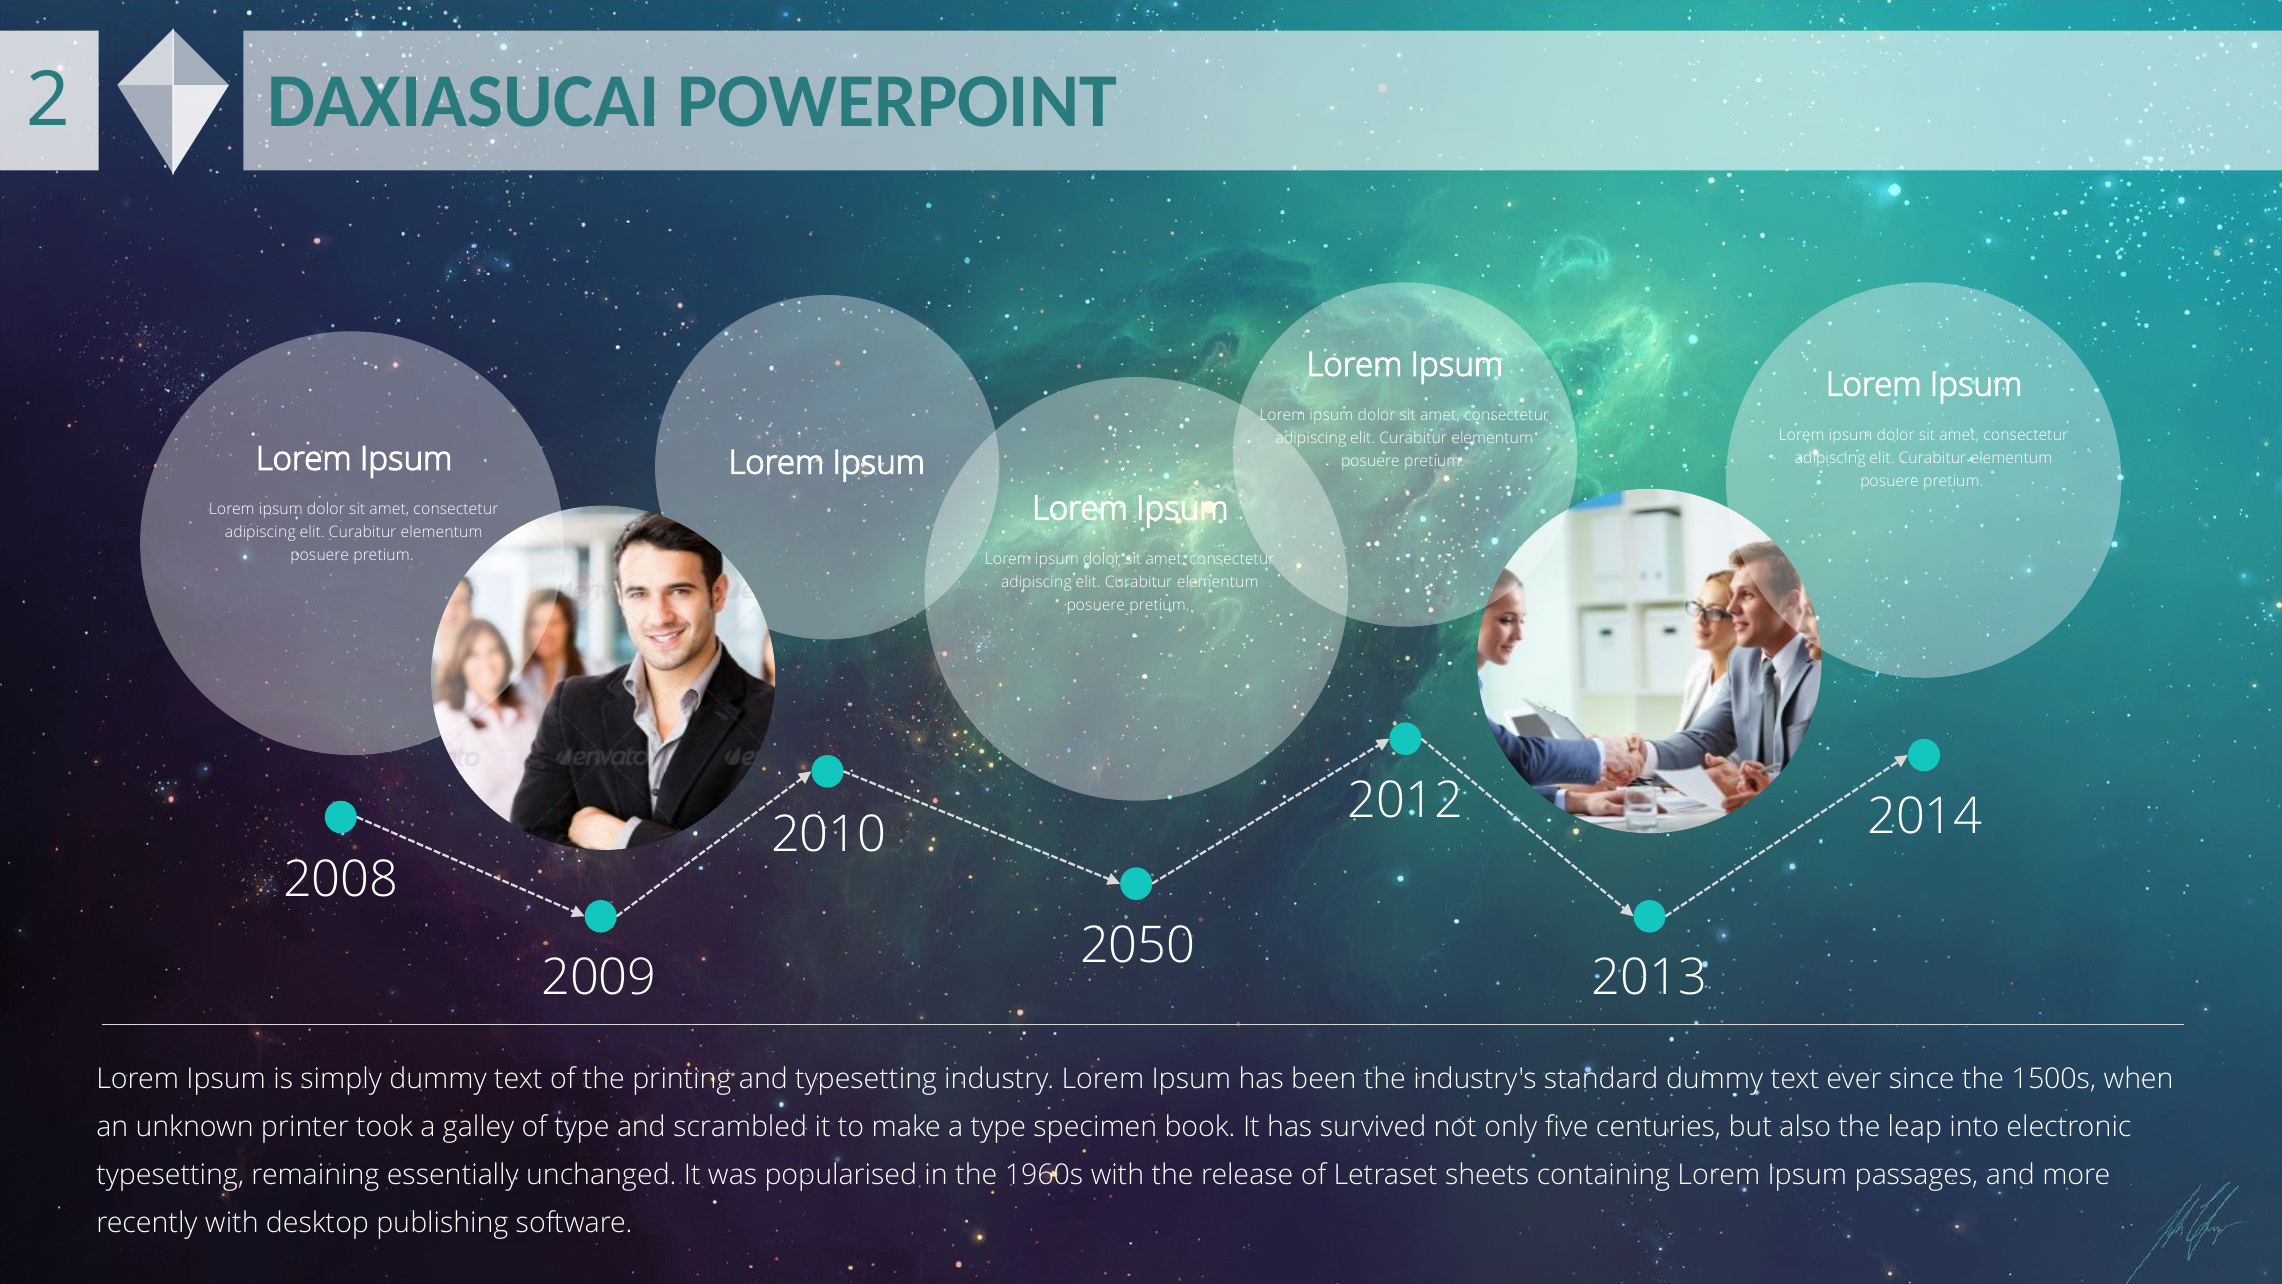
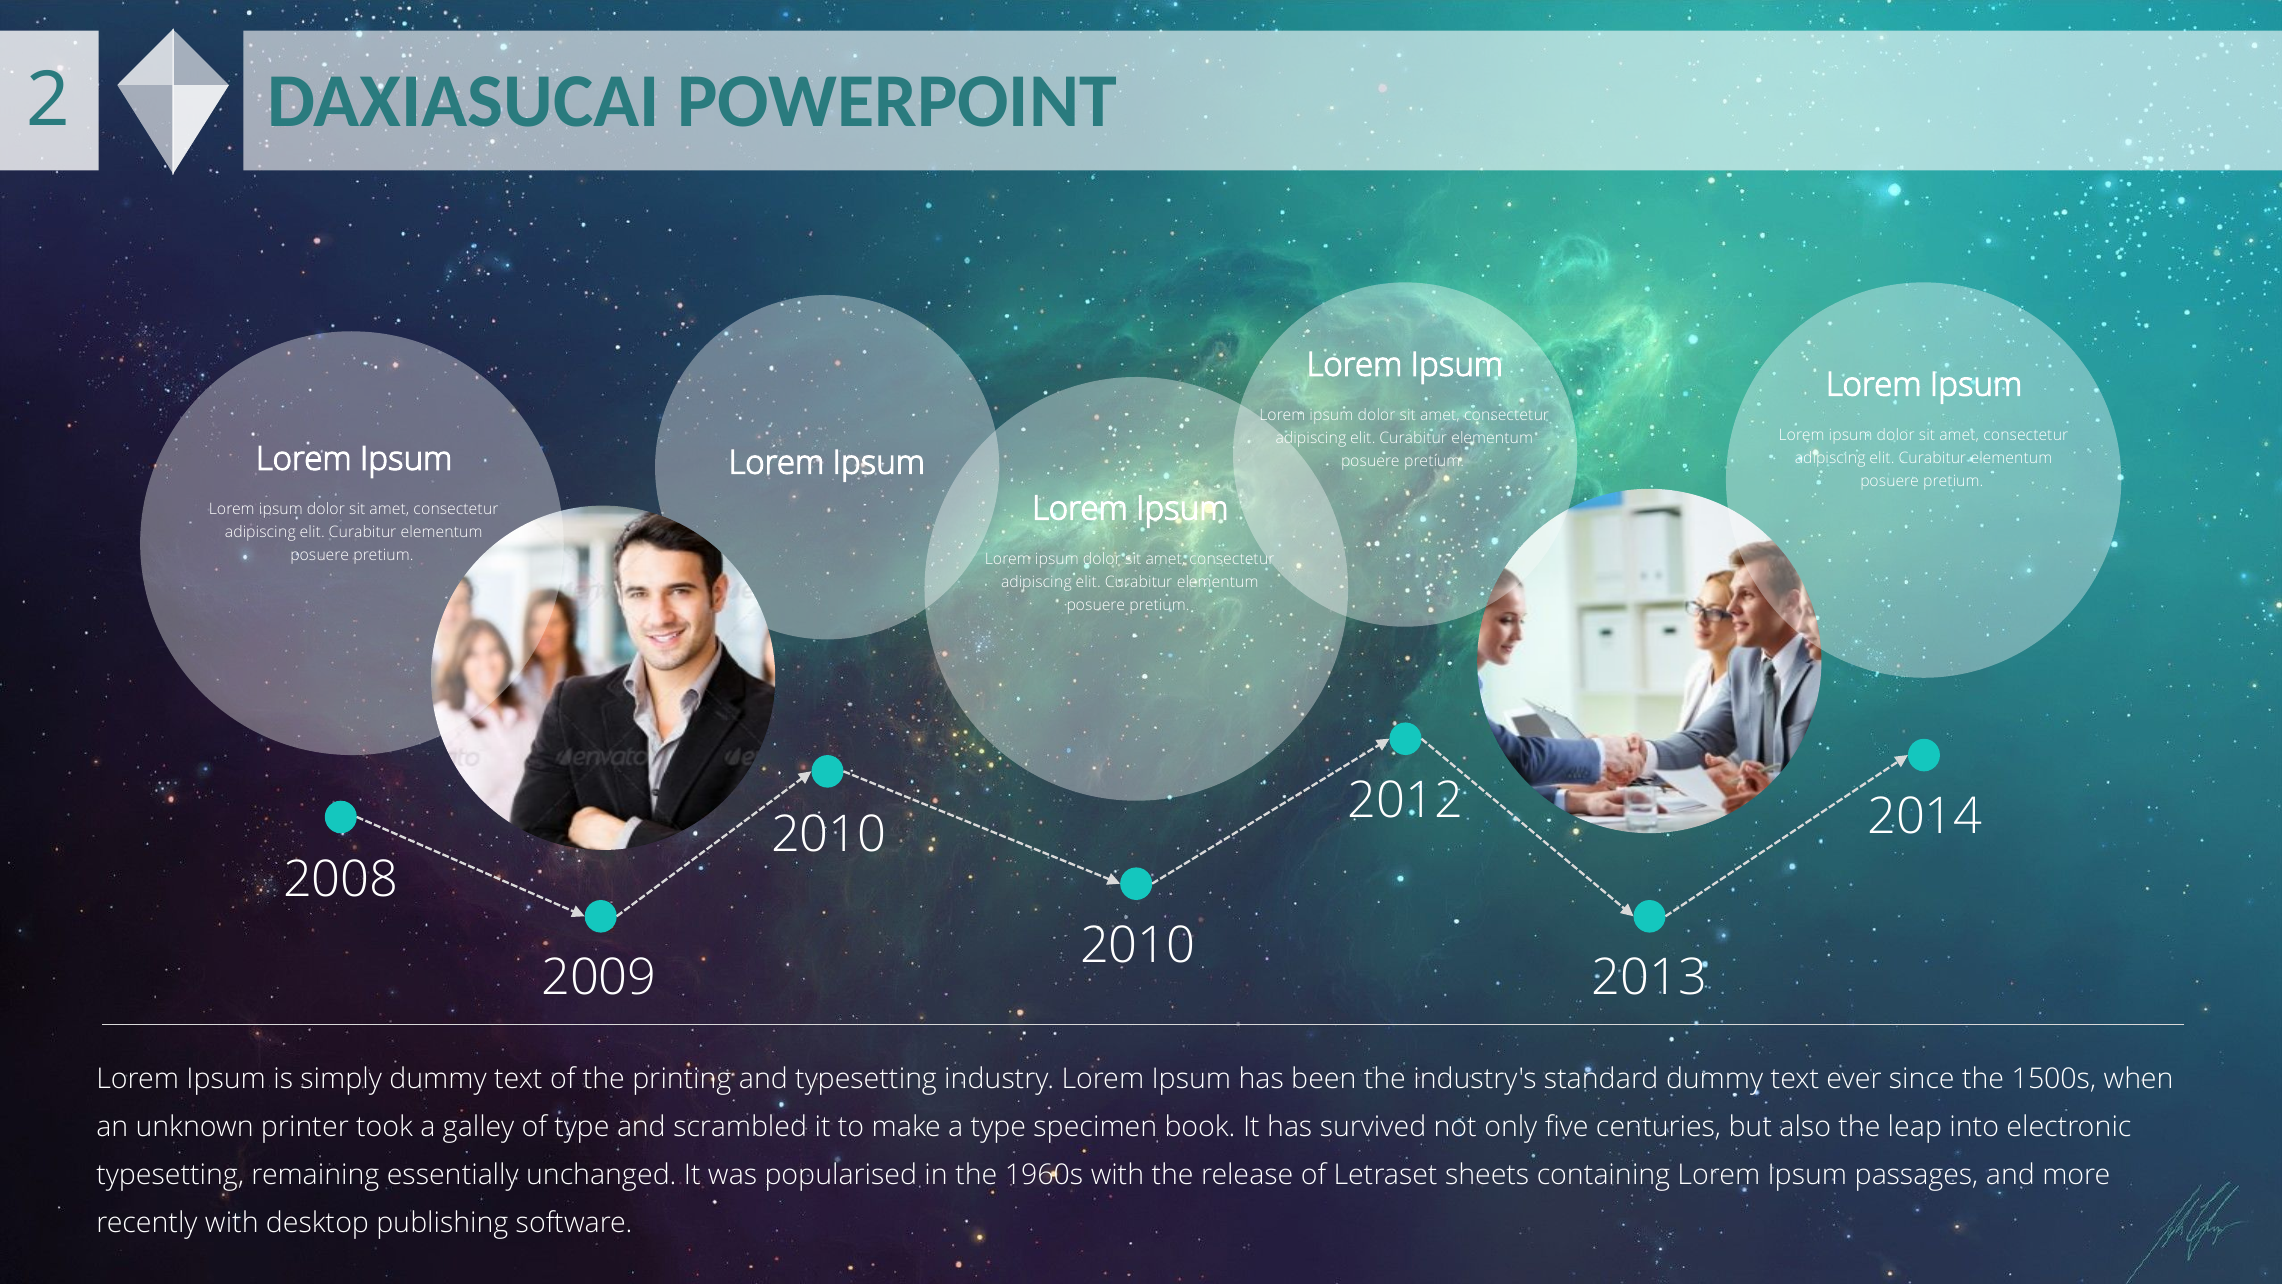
2050 at (1138, 945): 2050 -> 2010
